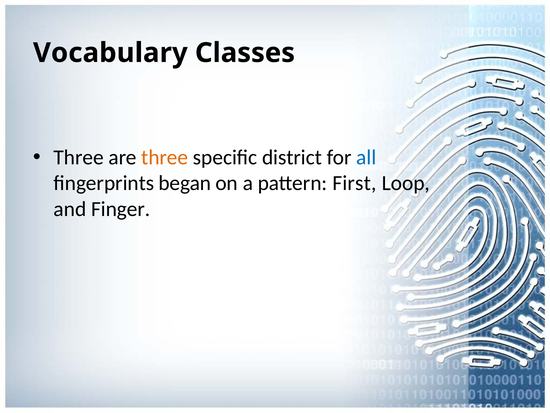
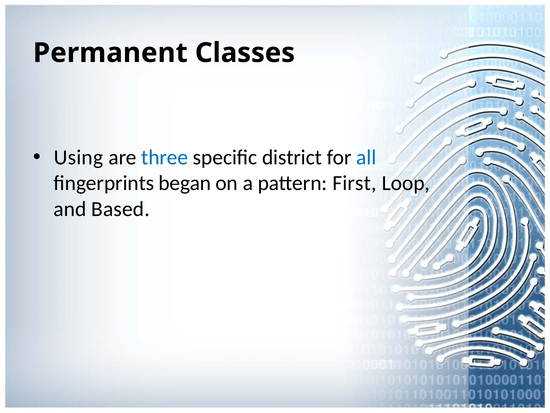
Vocabulary: Vocabulary -> Permanent
Three at (79, 157): Three -> Using
three at (165, 157) colour: orange -> blue
Finger: Finger -> Based
